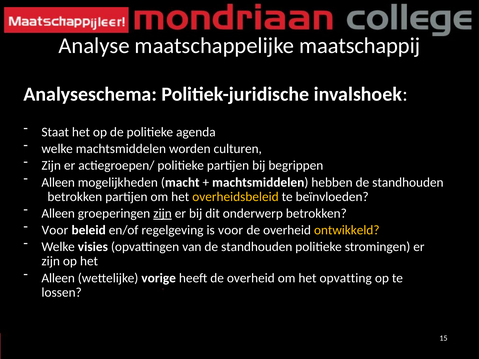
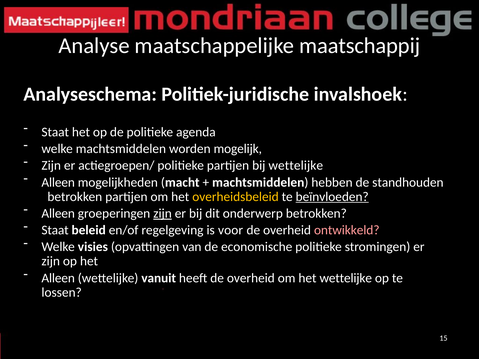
culturen: culturen -> mogelijk
bij begrippen: begrippen -> wettelijke
beïnvloeden underline: none -> present
Voor at (55, 230): Voor -> Staat
ontwikkeld colour: yellow -> pink
van de standhouden: standhouden -> economische
vorige: vorige -> vanuit
het opvatting: opvatting -> wettelijke
